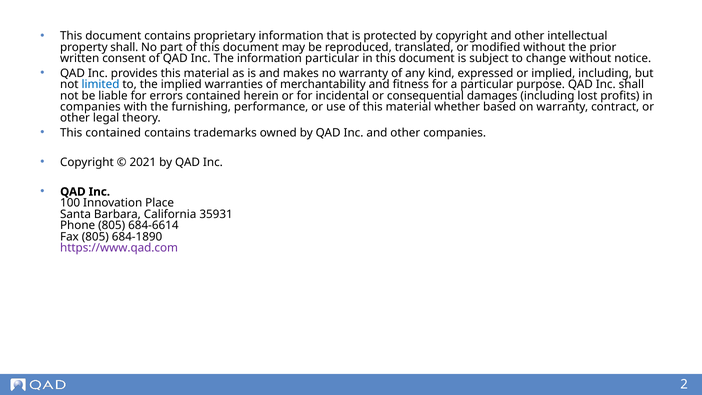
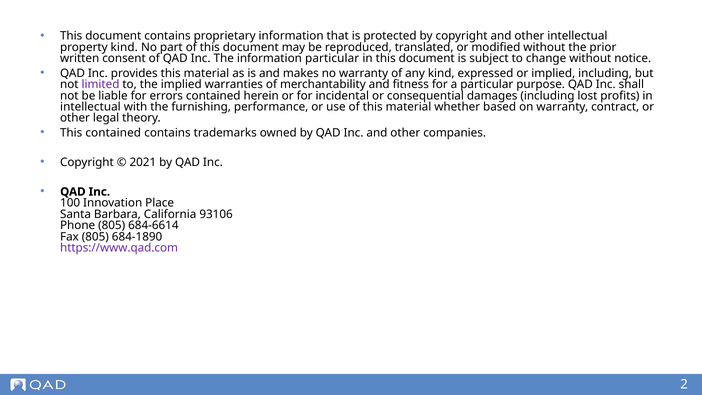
property shall: shall -> kind
limited colour: blue -> purple
companies at (90, 107): companies -> intellectual
35931: 35931 -> 93106
